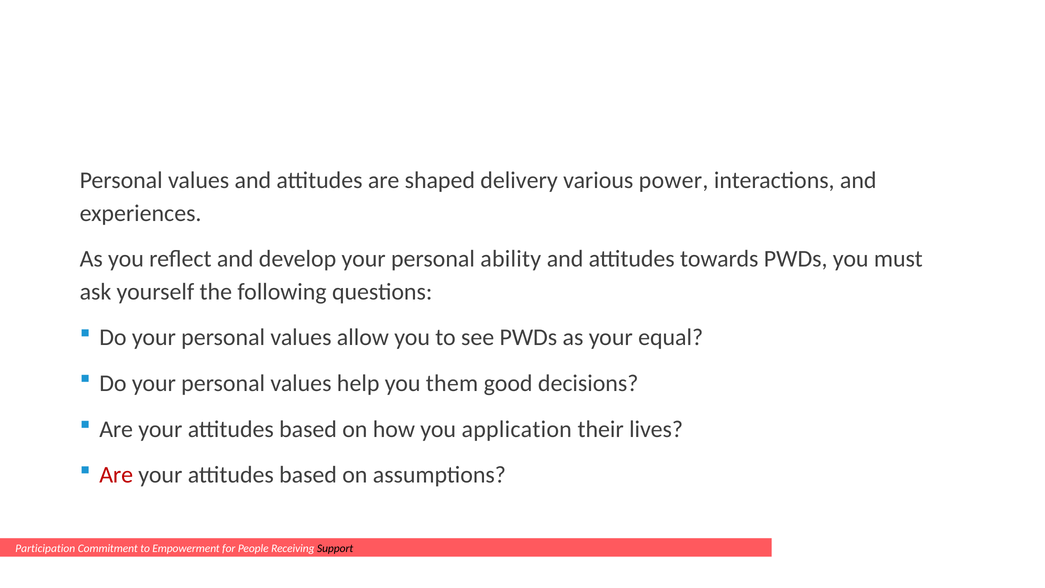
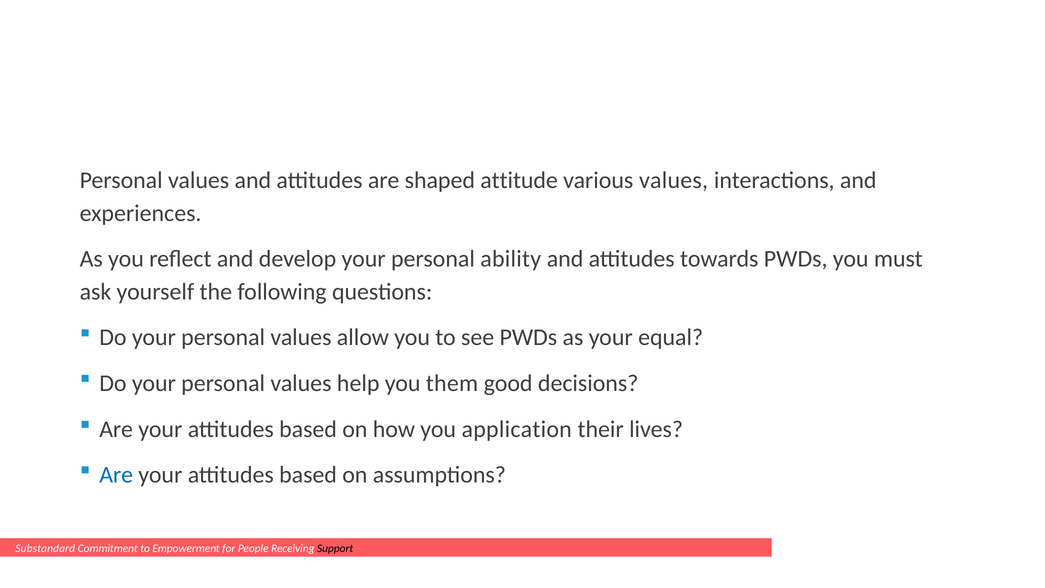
delivery: delivery -> attitude
various power: power -> values
Are at (116, 475) colour: red -> blue
Participation: Participation -> Substandard
